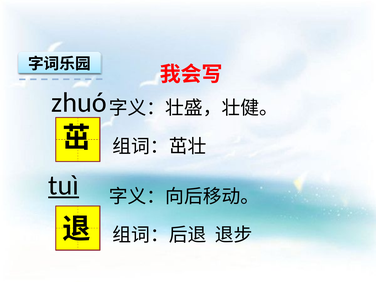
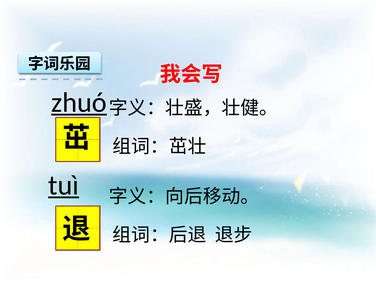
zhuó underline: none -> present
